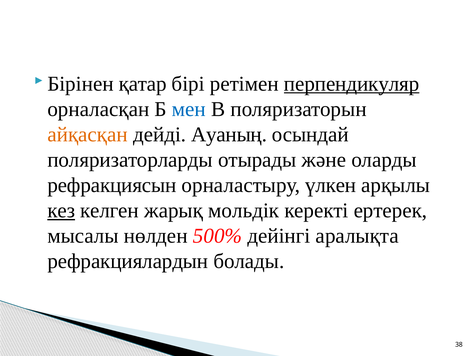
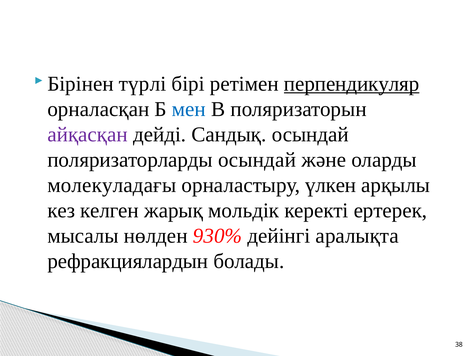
қатар: қатар -> түрлі
айқасқан colour: orange -> purple
Ауаның: Ауаның -> Сандық
поляризаторларды отырады: отырады -> осындай
рефракциясын: рефракциясын -> молекуладағы
кез underline: present -> none
500%: 500% -> 930%
